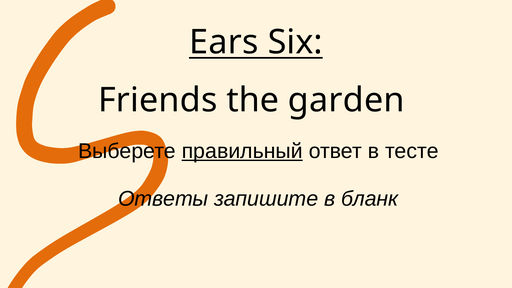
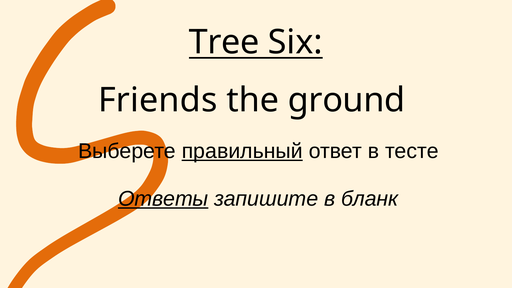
Ears: Ears -> Tree
garden: garden -> ground
Ответы underline: none -> present
